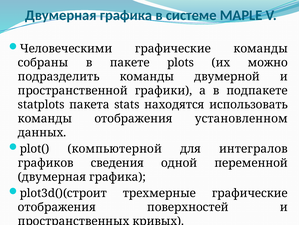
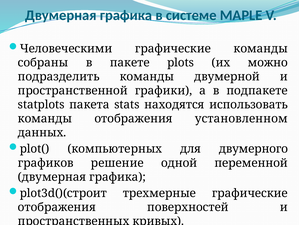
компьютерной: компьютерной -> компьютерных
интегралов: интегралов -> двумерного
сведения: сведения -> решение
